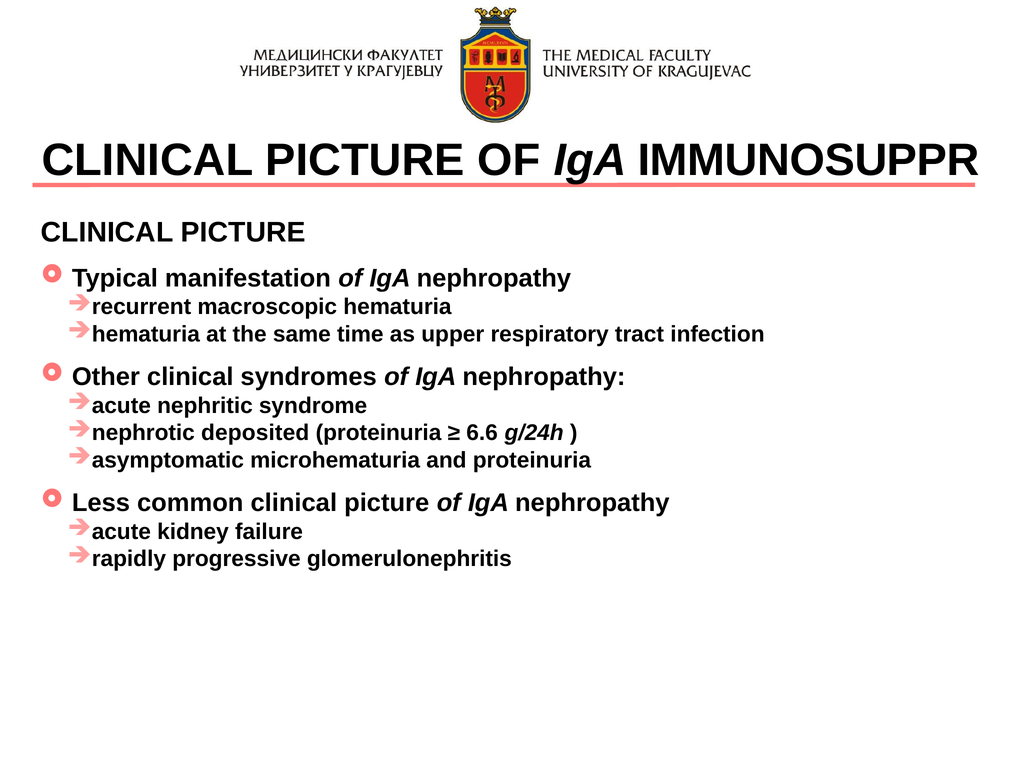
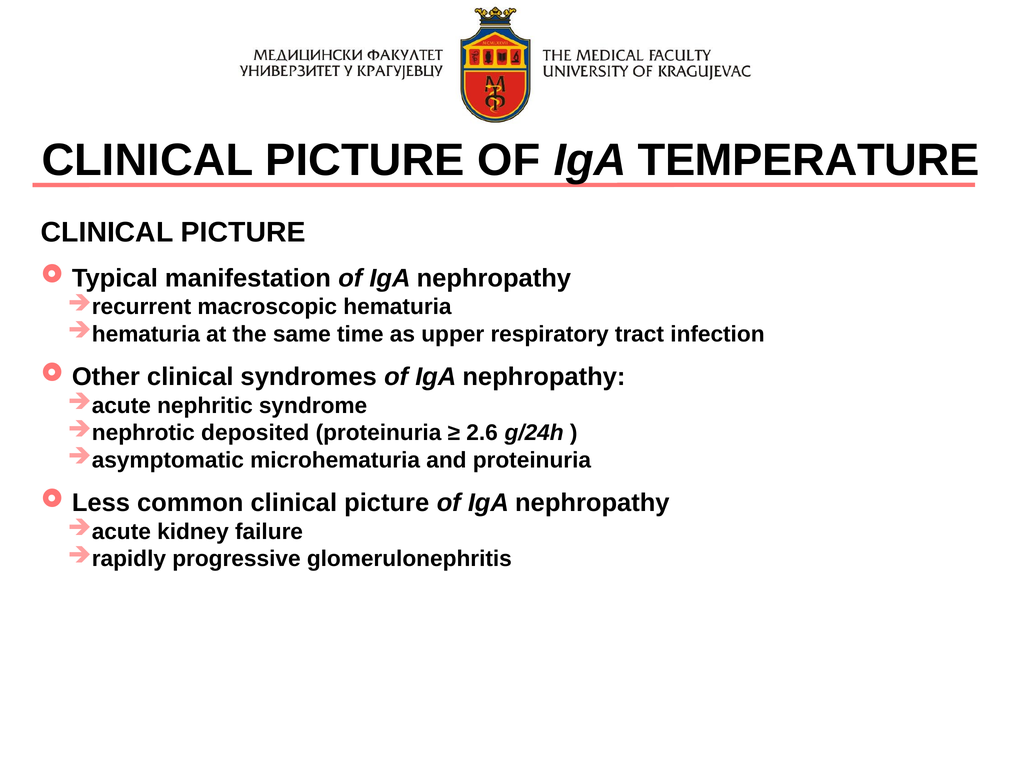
IMMUNOSUPPR: IMMUNOSUPPR -> TEMPERATURE
6.6: 6.6 -> 2.6
